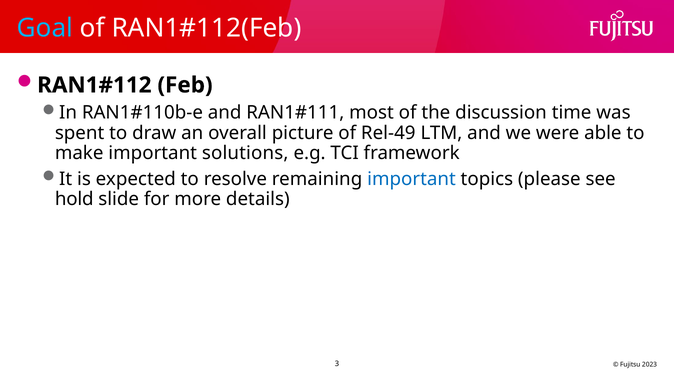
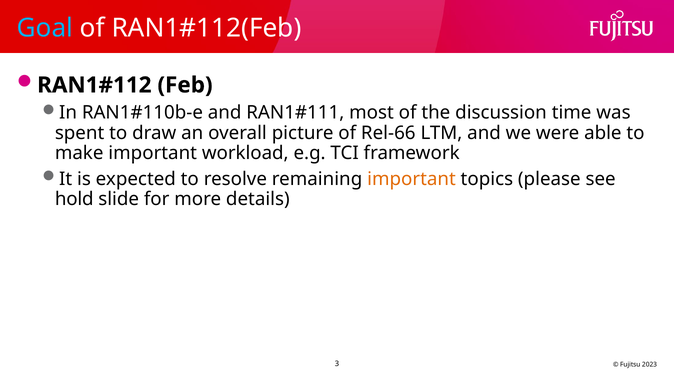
Rel-49: Rel-49 -> Rel-66
solutions: solutions -> workload
important at (411, 179) colour: blue -> orange
